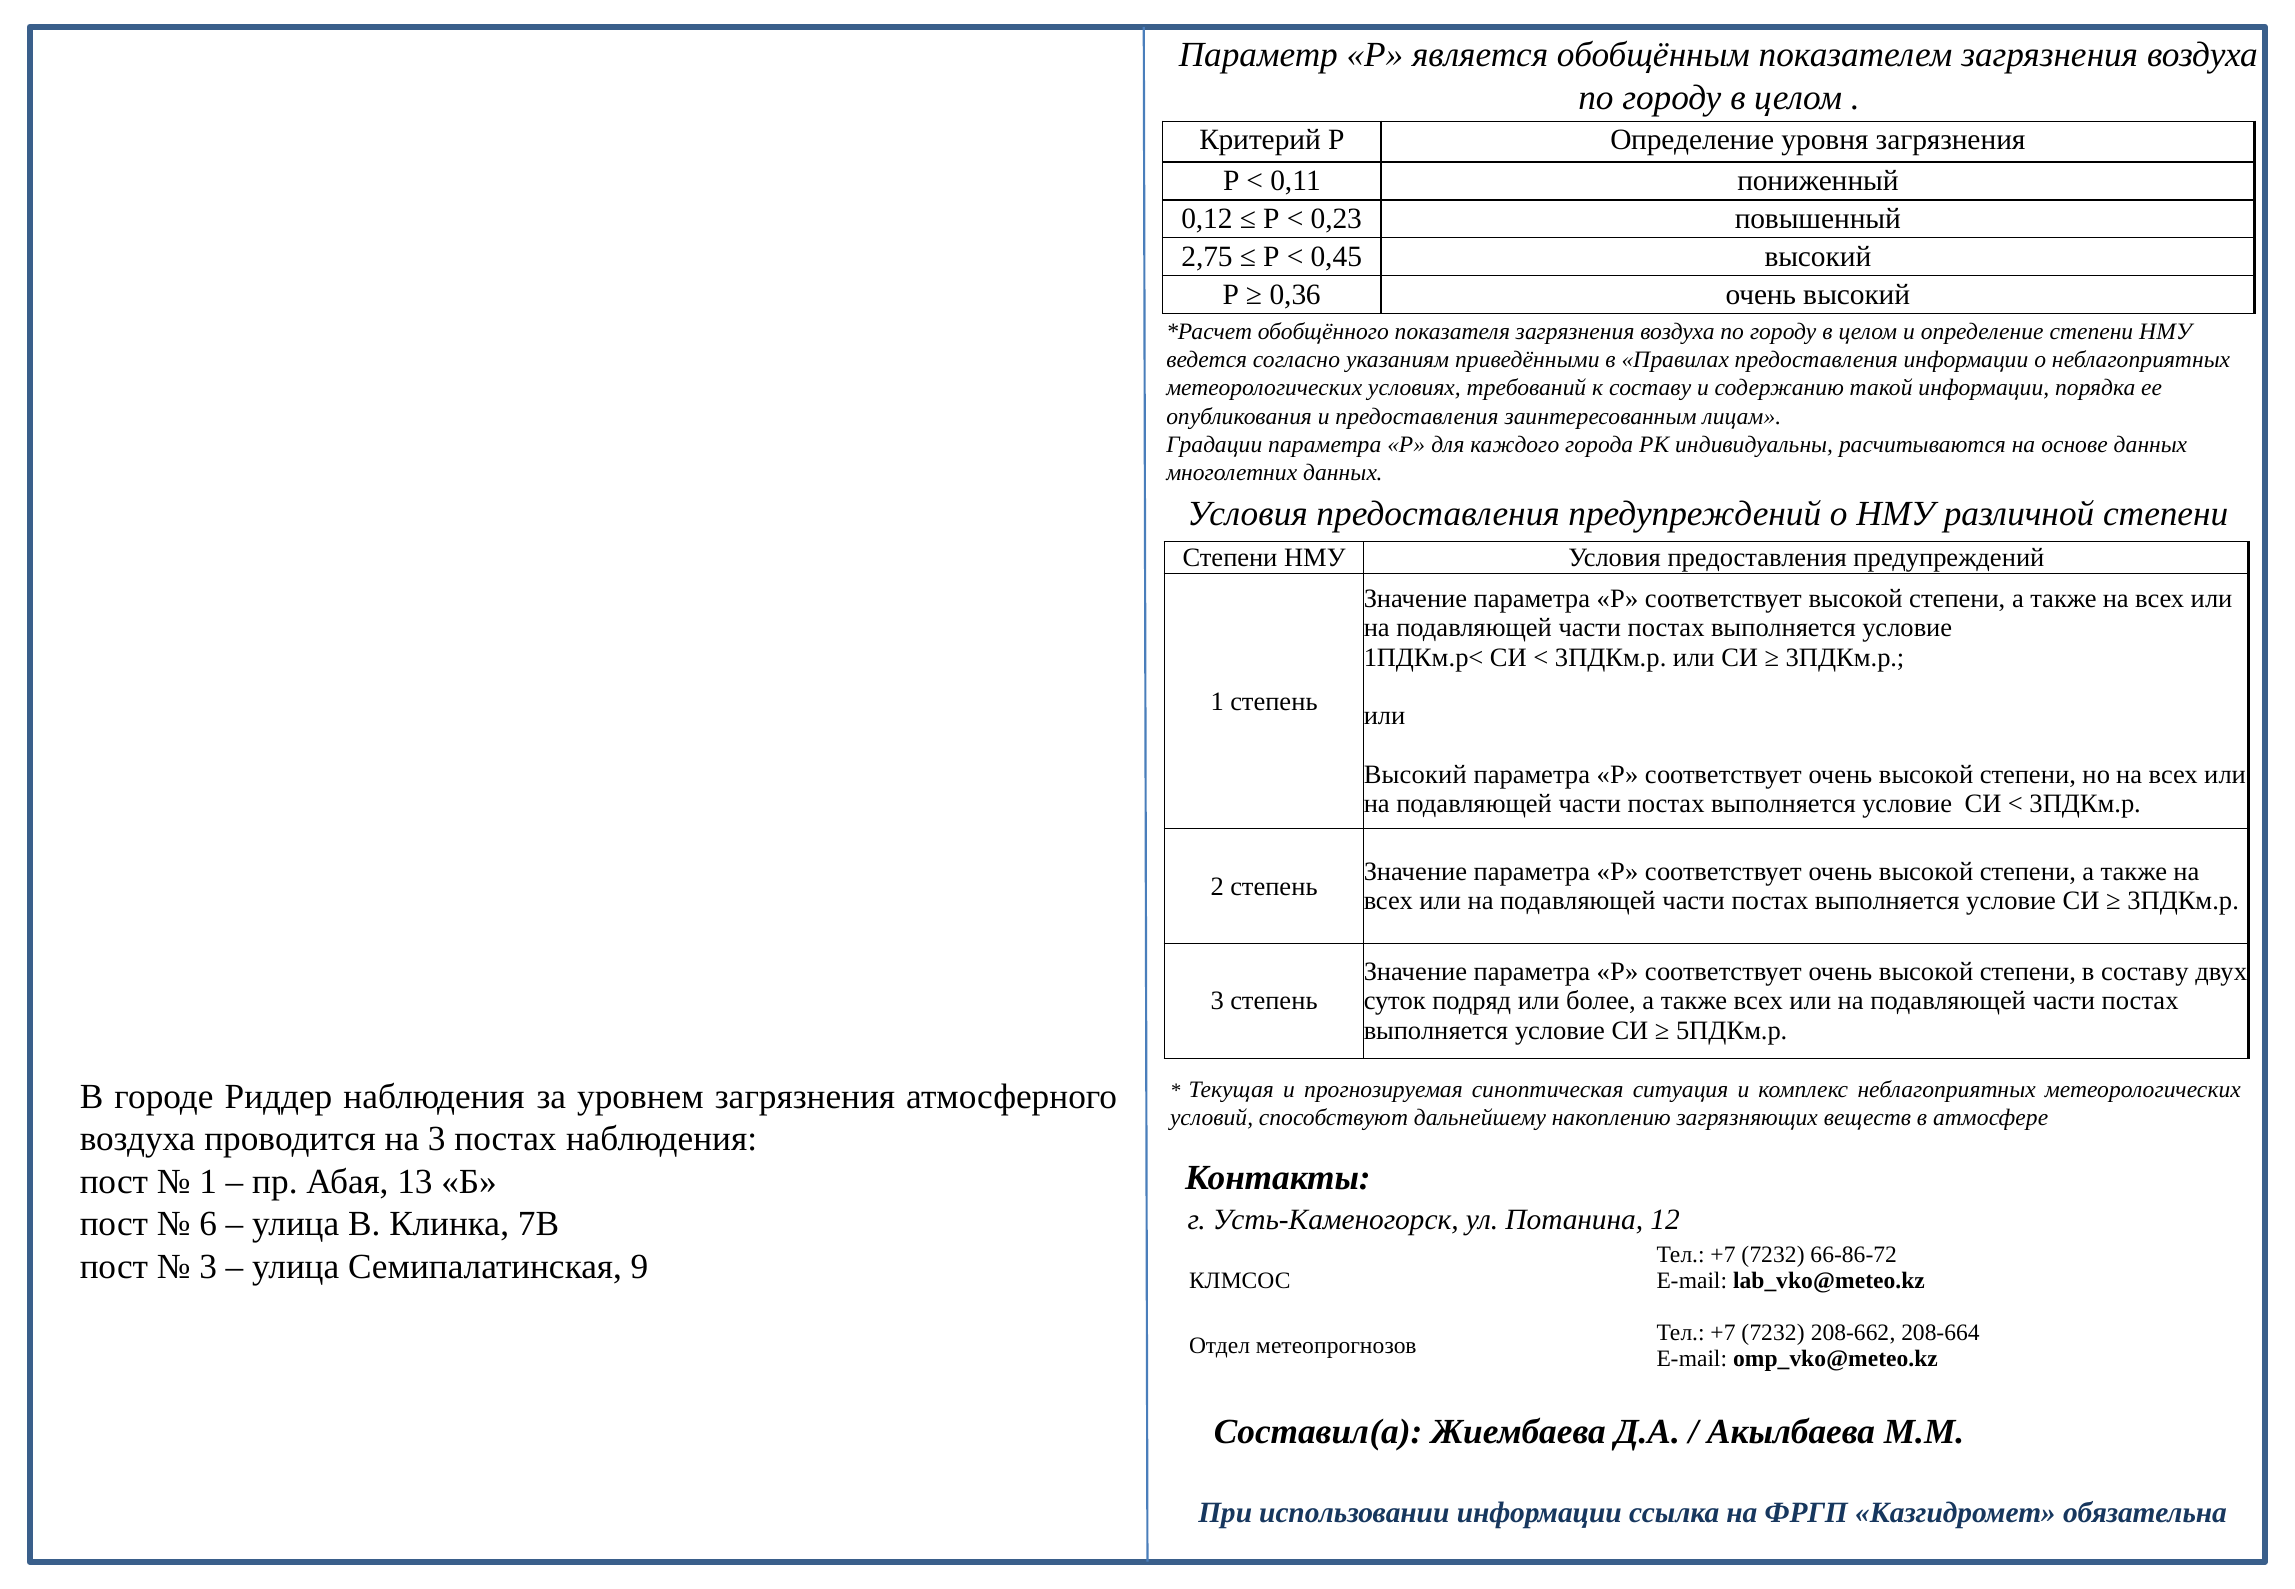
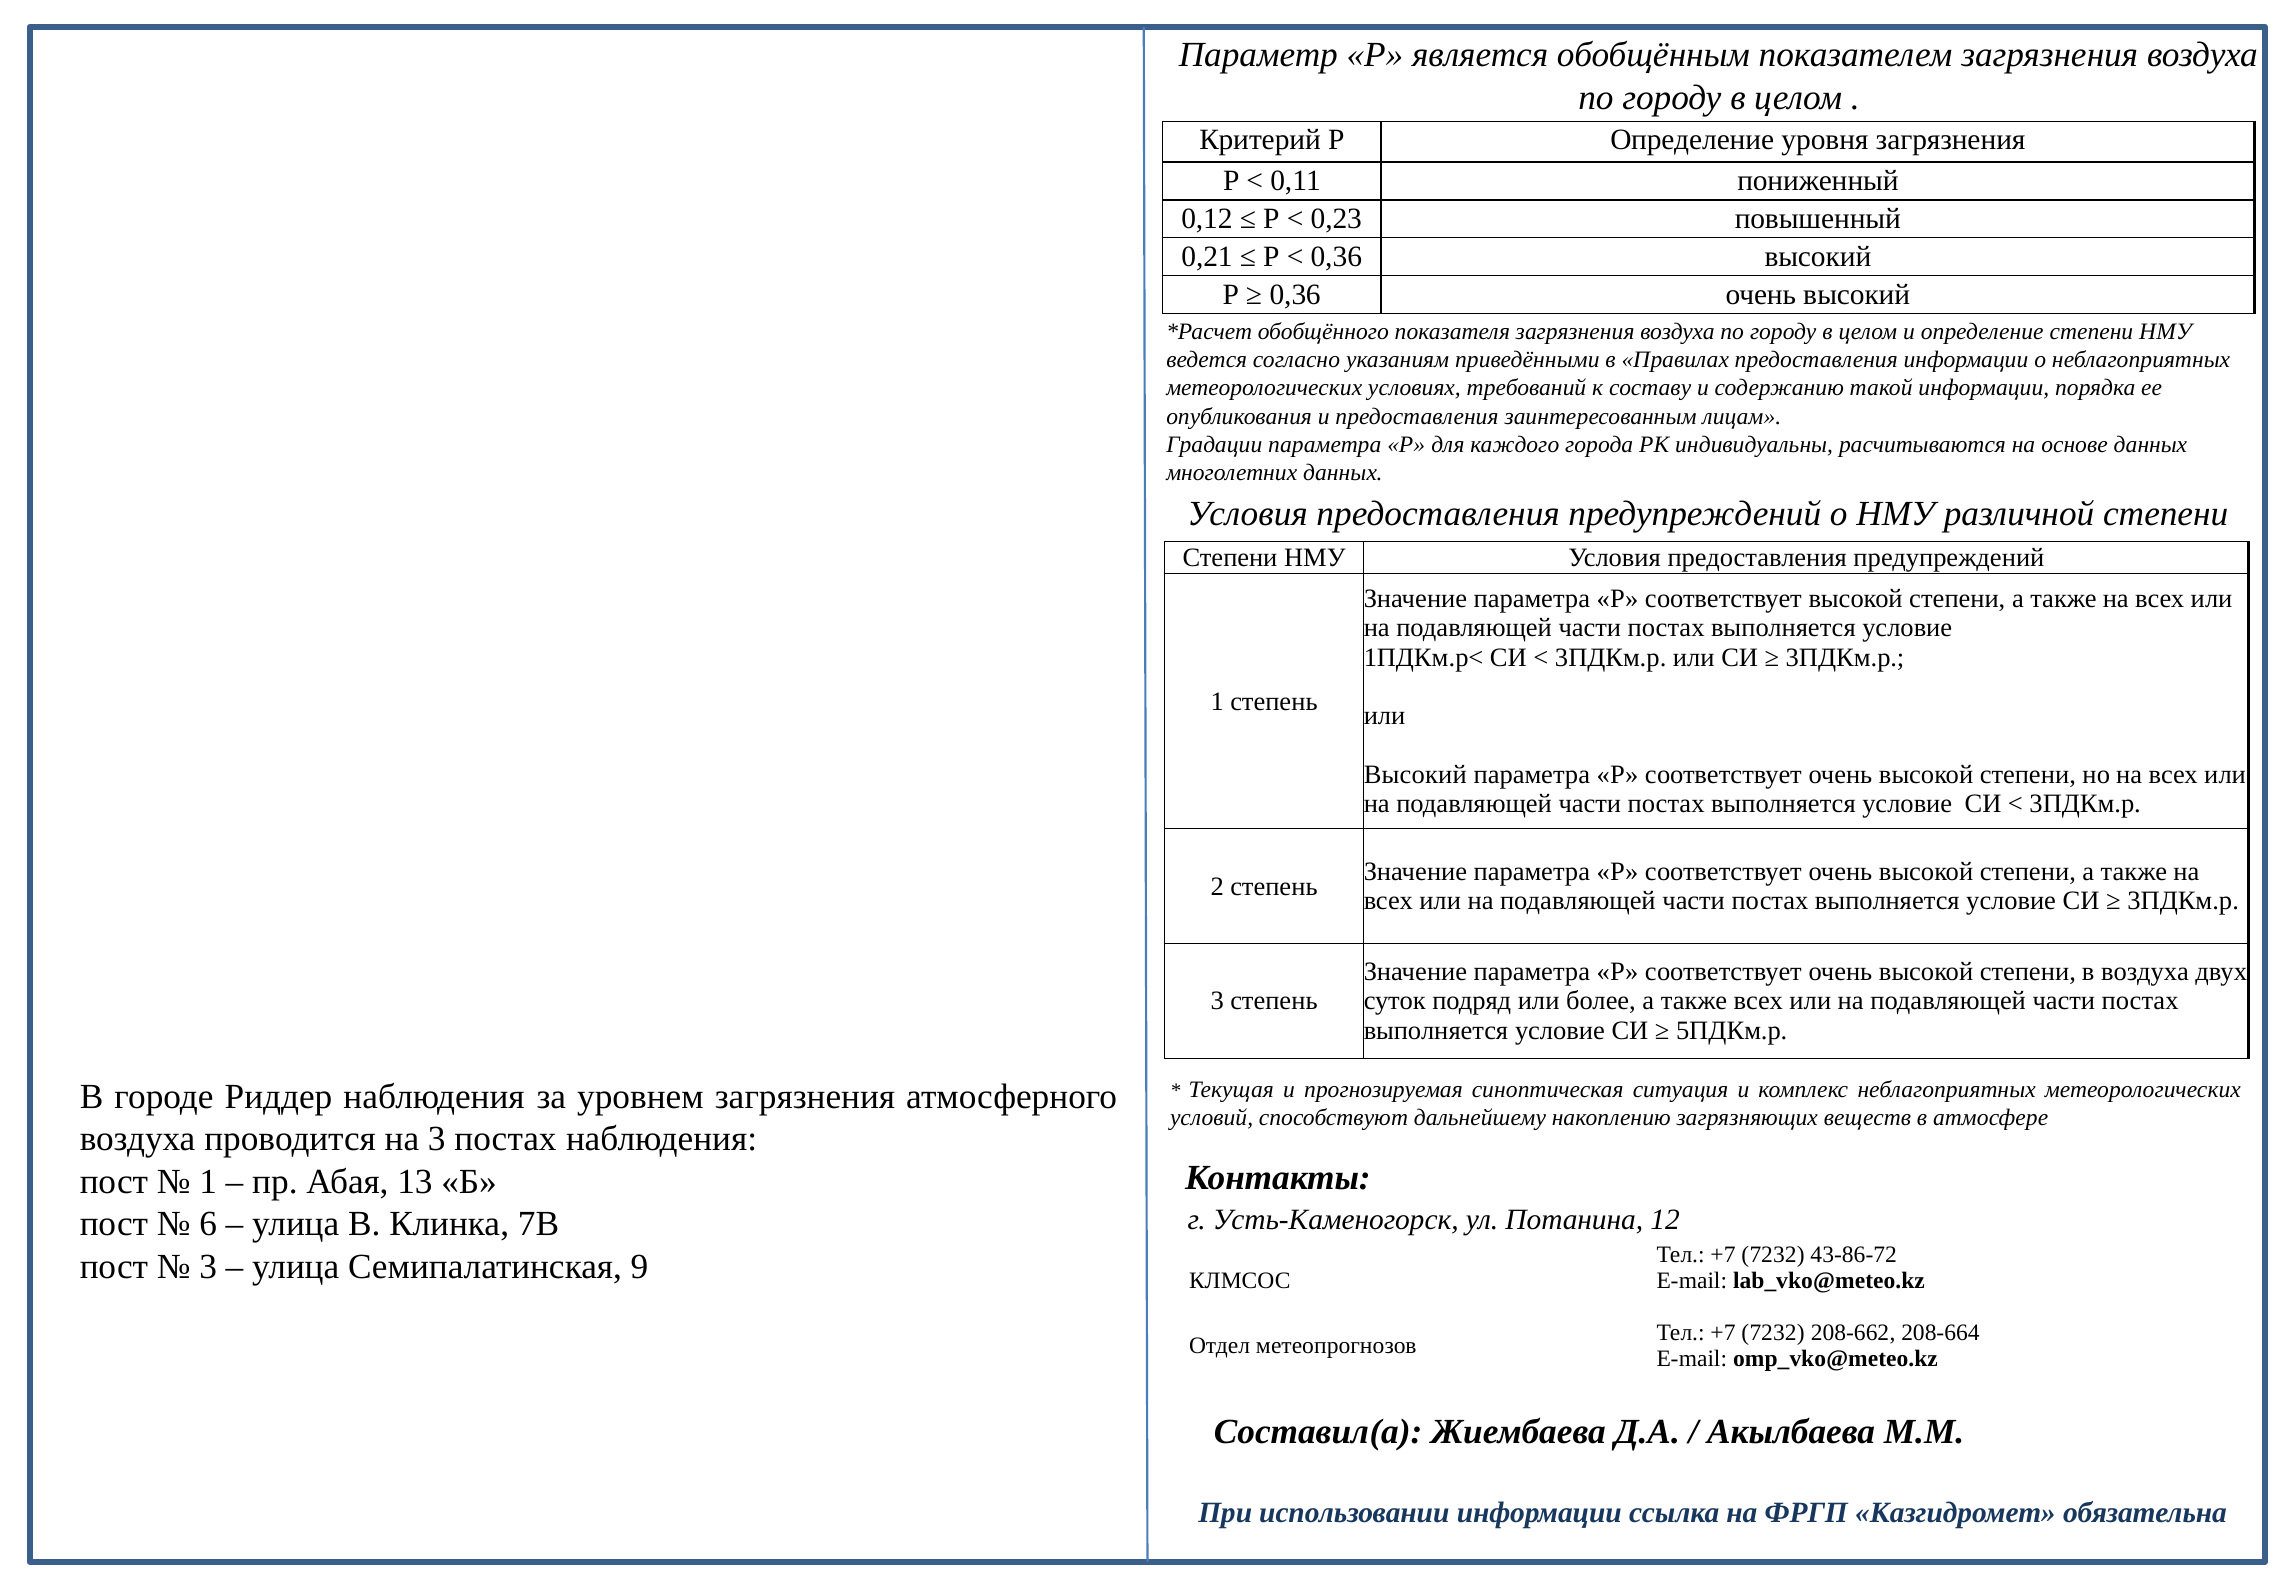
2,75: 2,75 -> 0,21
0,45 at (1336, 256): 0,45 -> 0,36
в составу: составу -> воздуха
66-86-72: 66-86-72 -> 43-86-72
